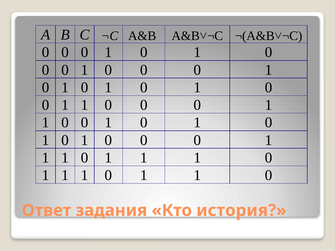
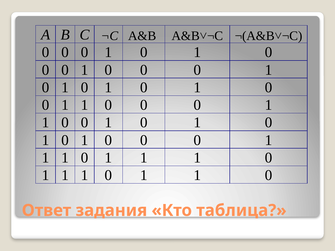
история: история -> таблица
